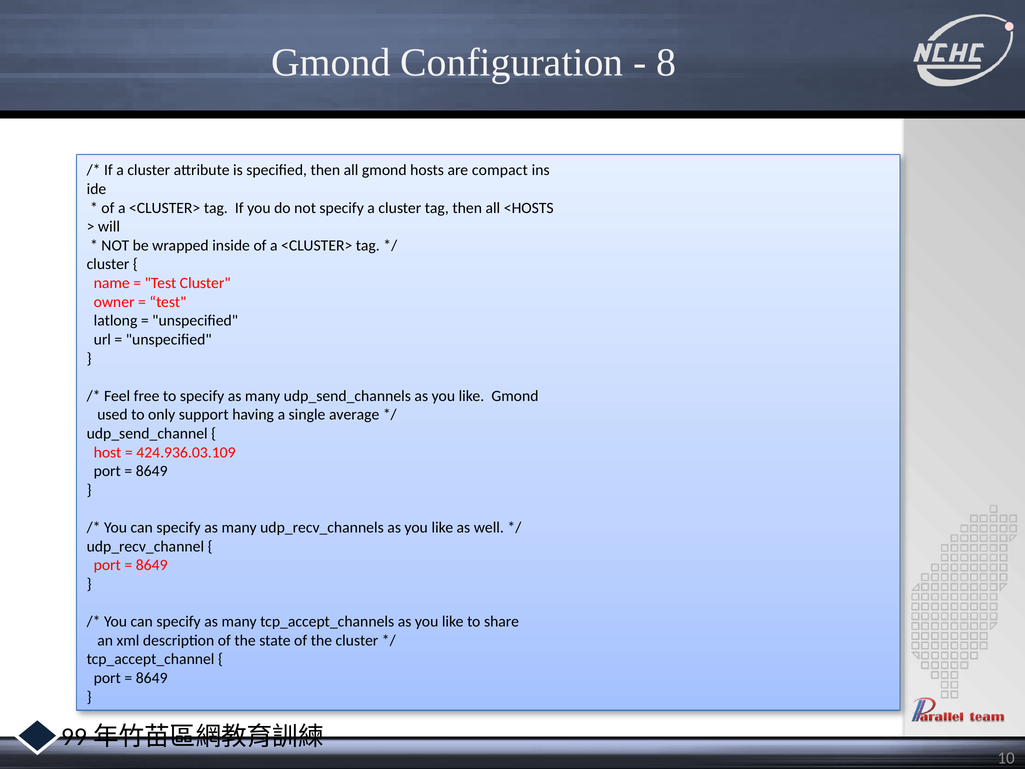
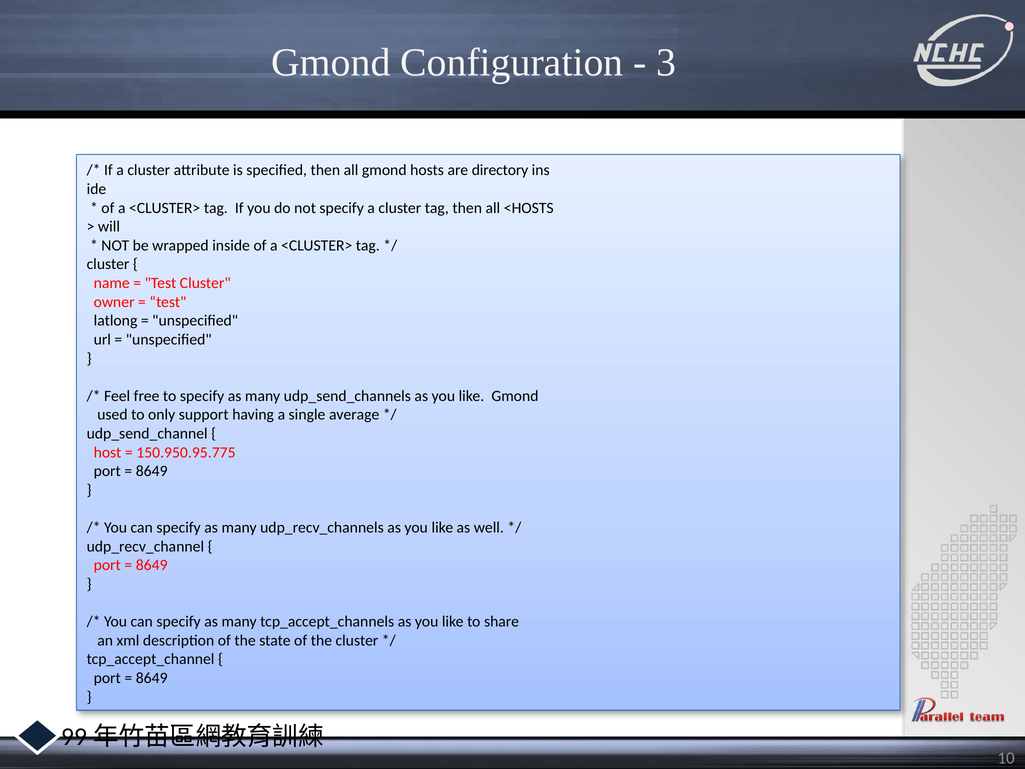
8: 8 -> 3
compact: compact -> directory
424.936.03.109: 424.936.03.109 -> 150.950.95.775
